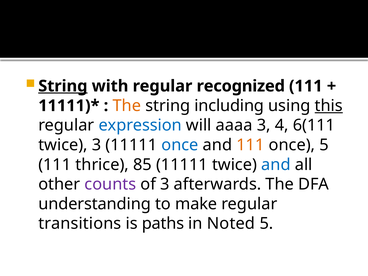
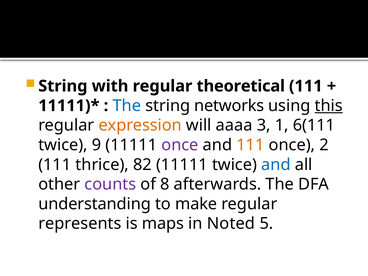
String at (63, 86) underline: present -> none
recognized: recognized -> theoretical
The at (127, 106) colour: orange -> blue
including: including -> networks
expression colour: blue -> orange
4: 4 -> 1
twice 3: 3 -> 9
once at (180, 145) colour: blue -> purple
once 5: 5 -> 2
85: 85 -> 82
of 3: 3 -> 8
transitions: transitions -> represents
paths: paths -> maps
